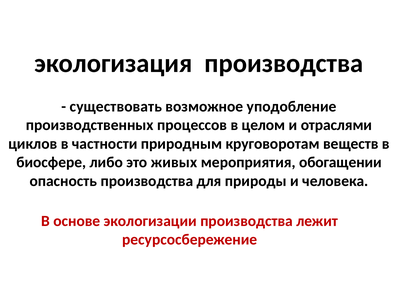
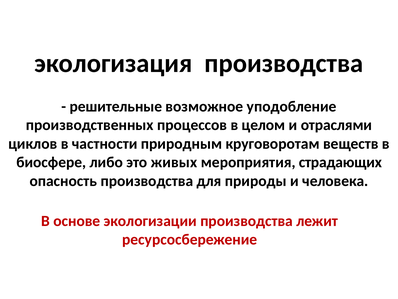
существовать: существовать -> решительные
обогащении: обогащении -> страдающих
